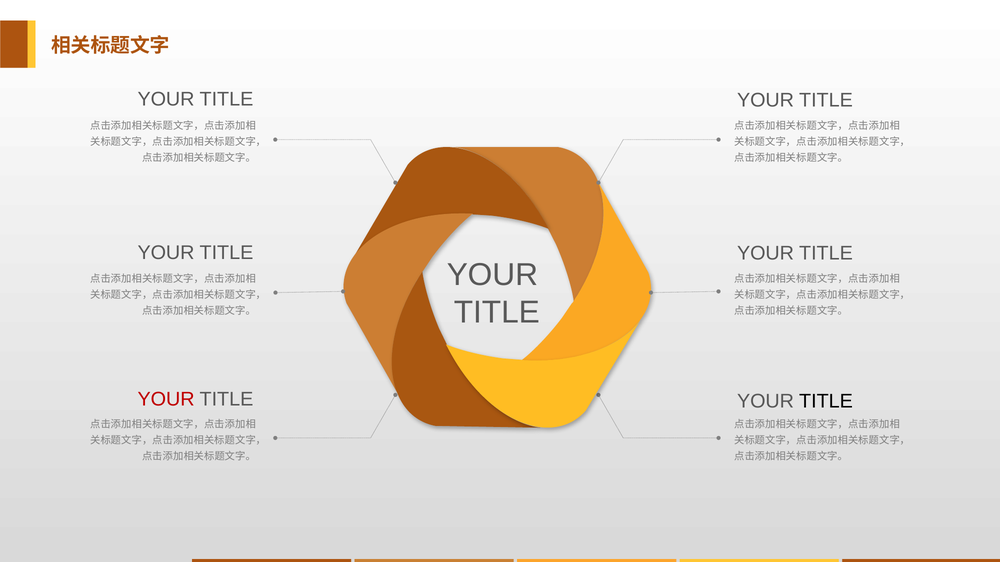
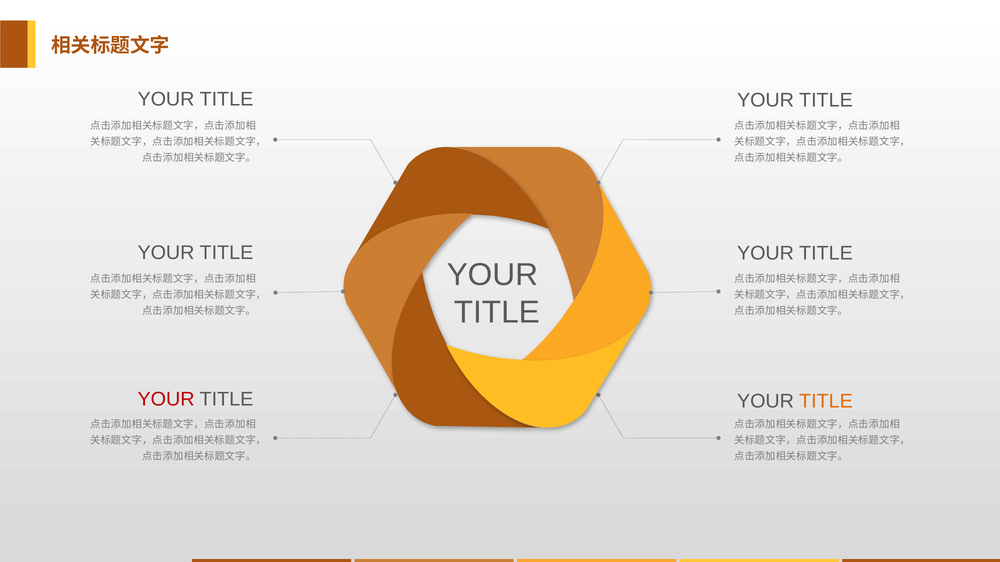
TITLE at (826, 402) colour: black -> orange
